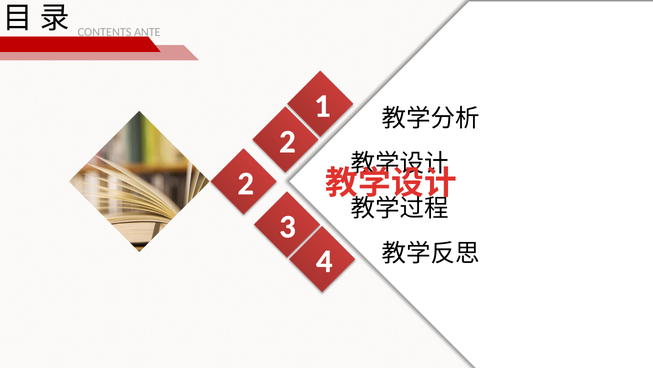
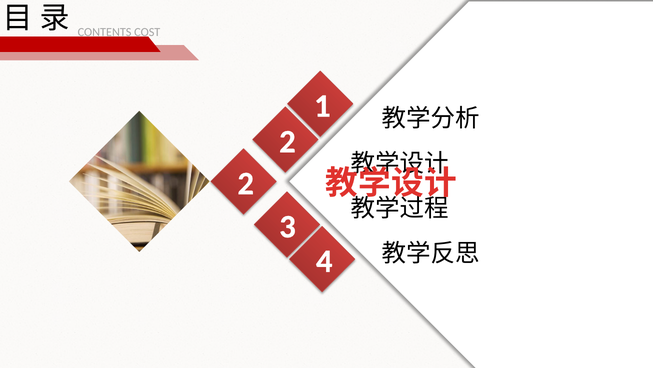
ANTE: ANTE -> COST
